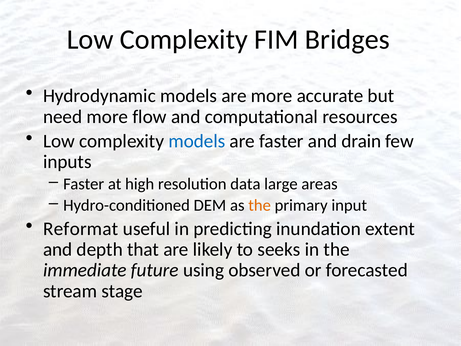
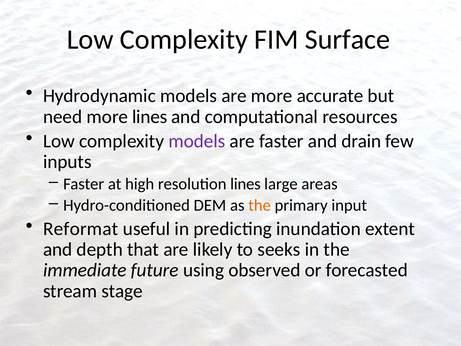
Bridges: Bridges -> Surface
more flow: flow -> lines
models at (197, 141) colour: blue -> purple
resolution data: data -> lines
